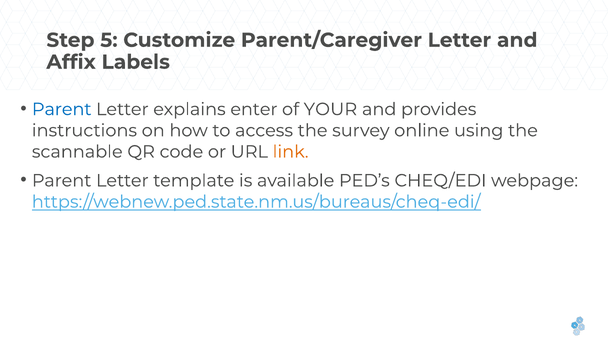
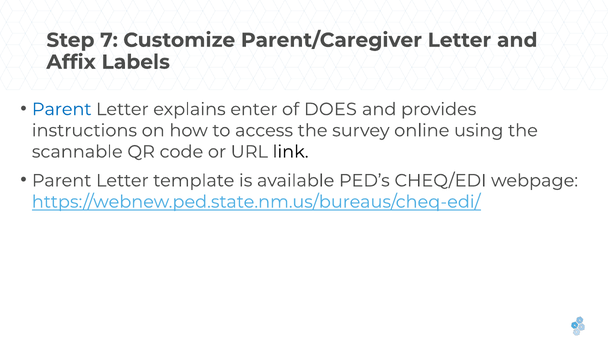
5: 5 -> 7
YOUR: YOUR -> DOES
link colour: orange -> black
